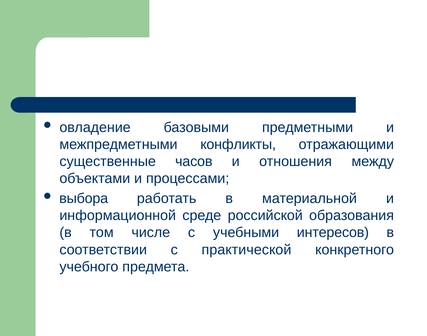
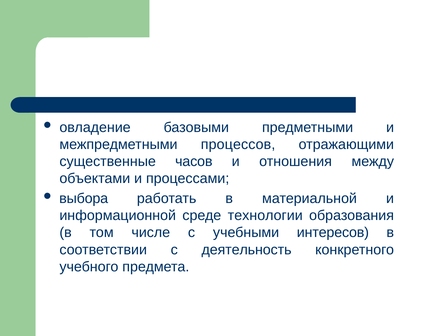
конфликты: конфликты -> процессов
российской: российской -> технологии
практической: практической -> деятельность
